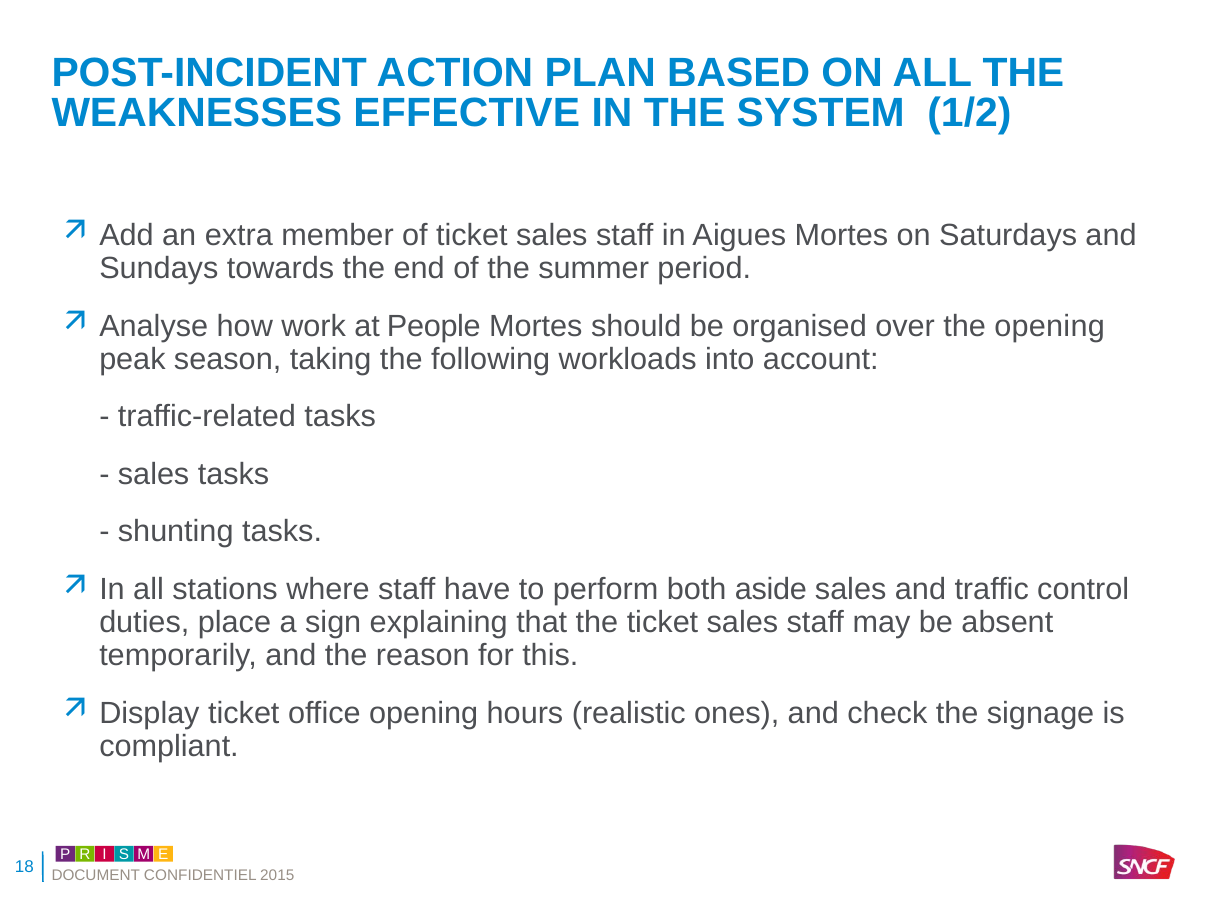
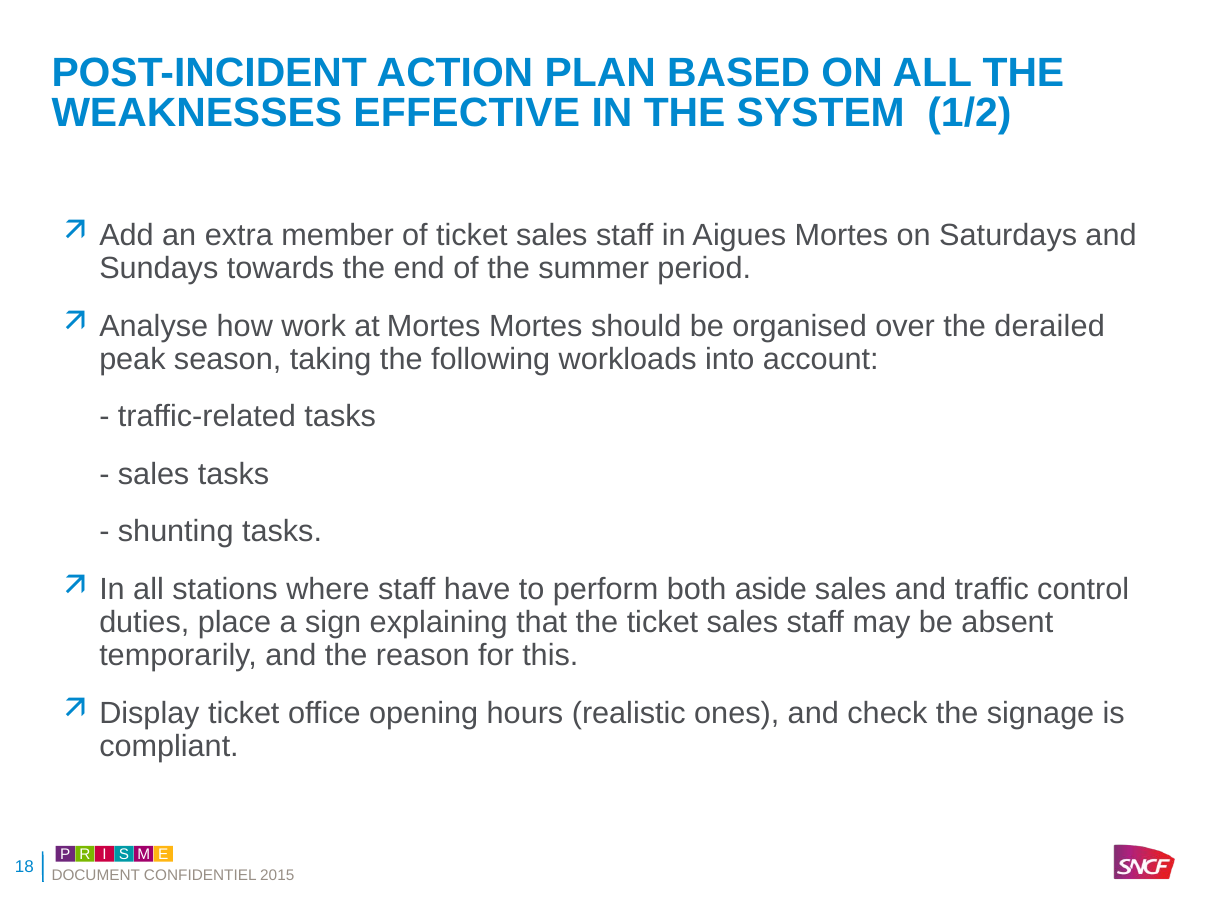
at People: People -> Mortes
the opening: opening -> derailed
